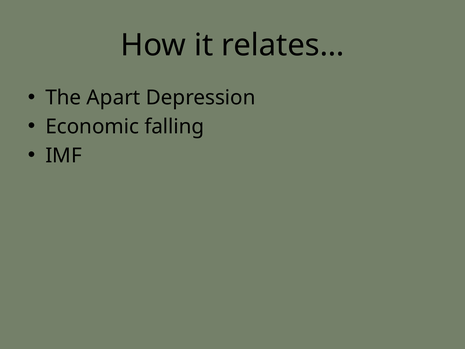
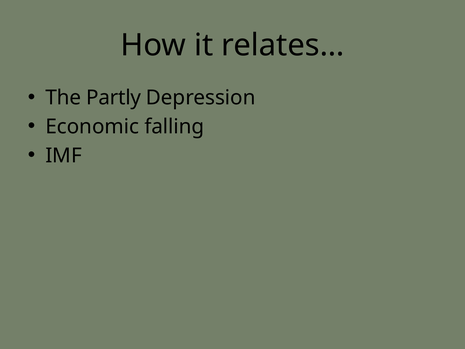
Apart: Apart -> Partly
